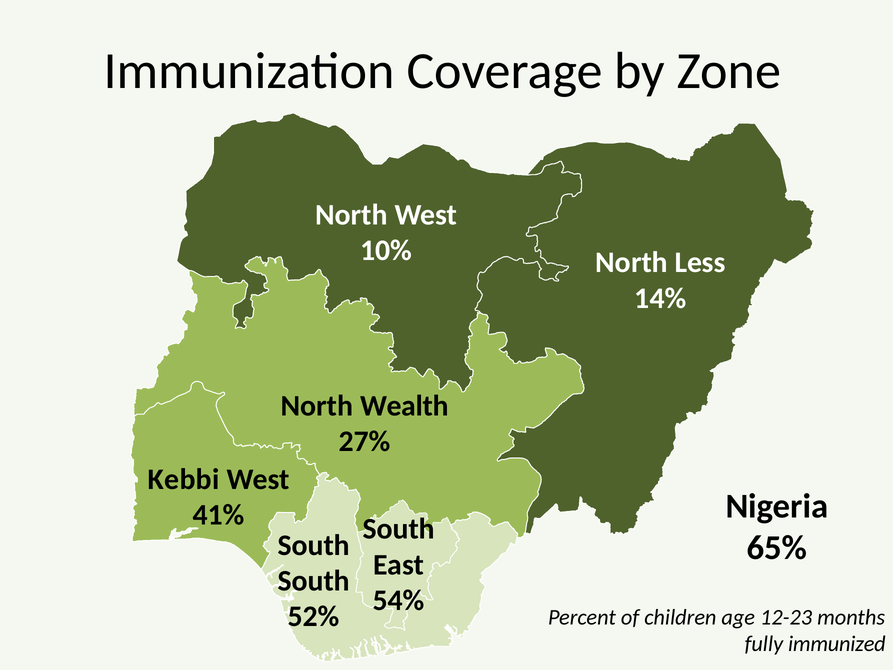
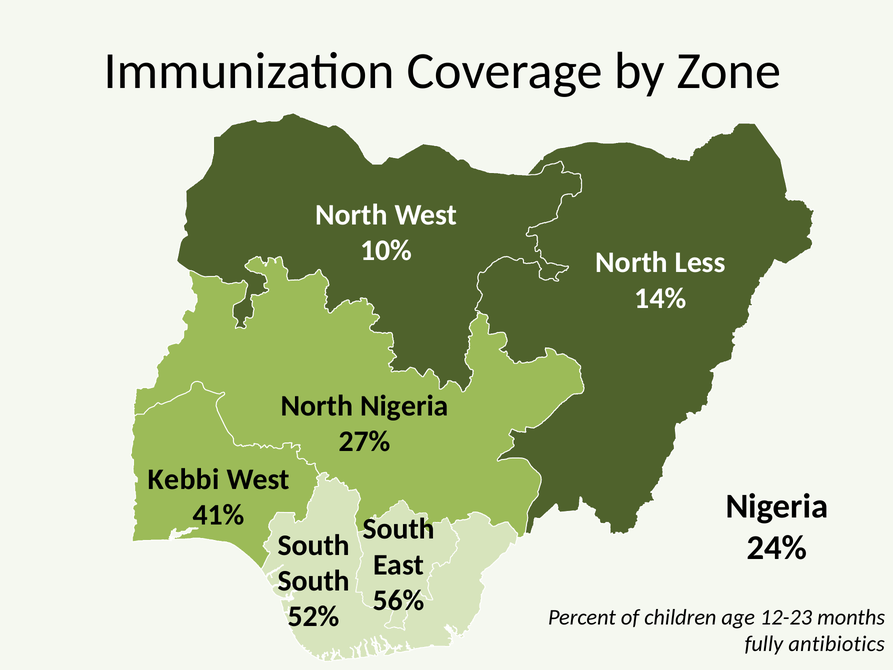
North Wealth: Wealth -> Nigeria
65%: 65% -> 24%
54%: 54% -> 56%
immunized: immunized -> antibiotics
